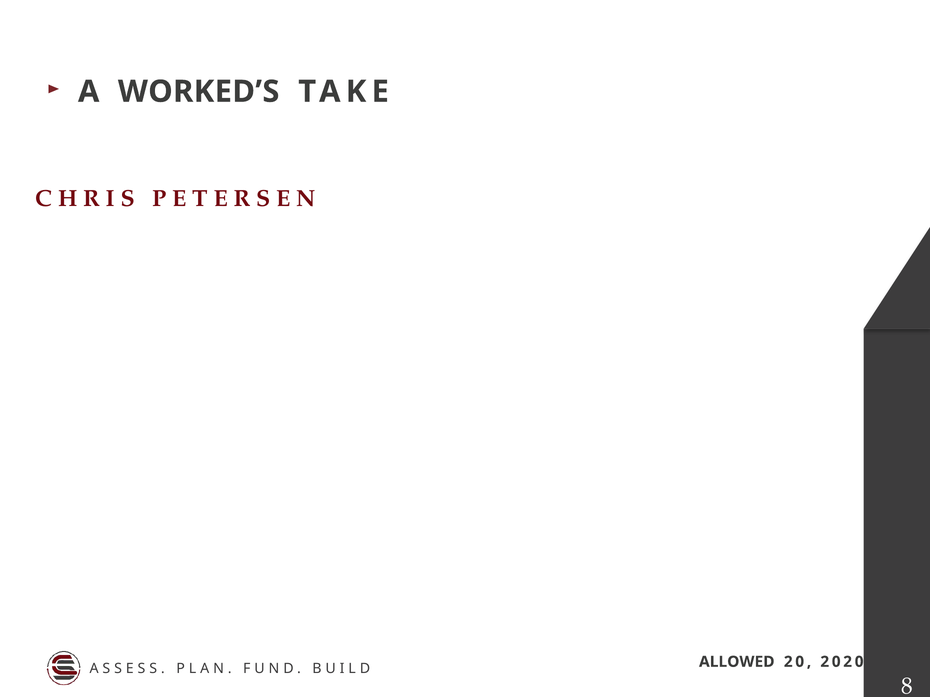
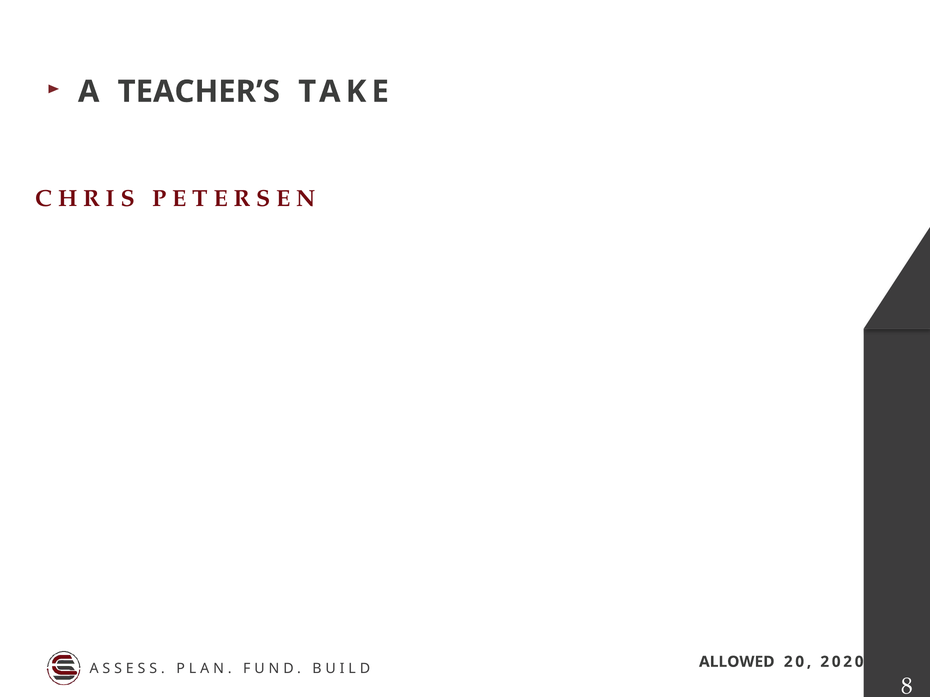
WORKED’S: WORKED’S -> TEACHER’S
